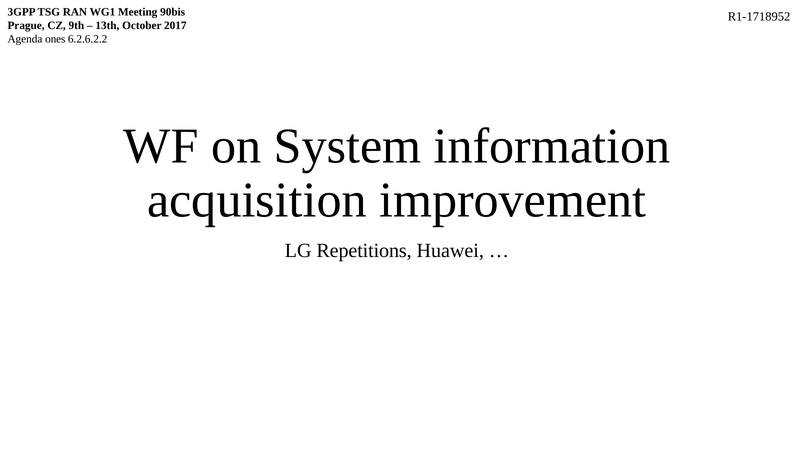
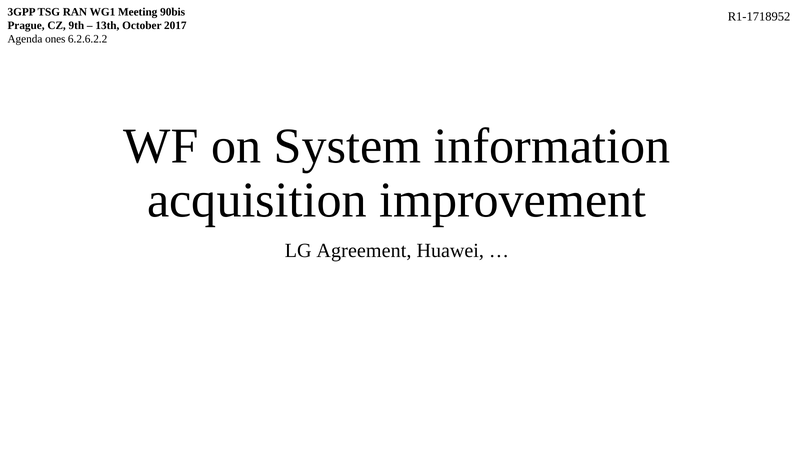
Repetitions: Repetitions -> Agreement
